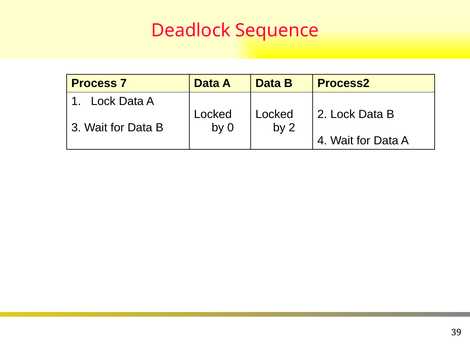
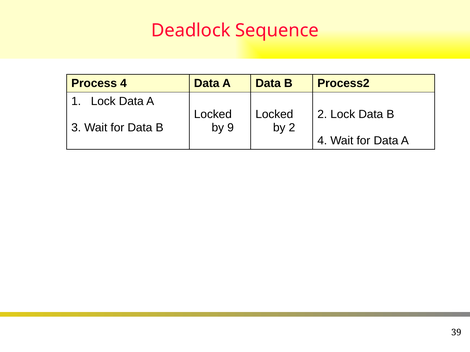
Process 7: 7 -> 4
0: 0 -> 9
